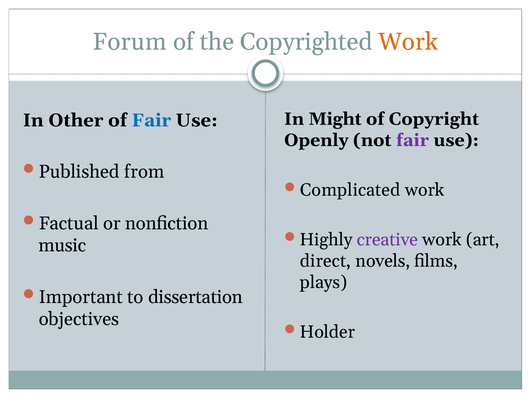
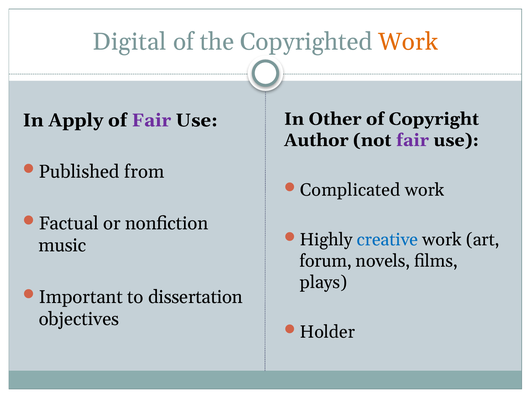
Forum: Forum -> Digital
Might: Might -> Other
Other: Other -> Apply
Fair at (151, 120) colour: blue -> purple
Openly: Openly -> Author
creative colour: purple -> blue
direct: direct -> forum
